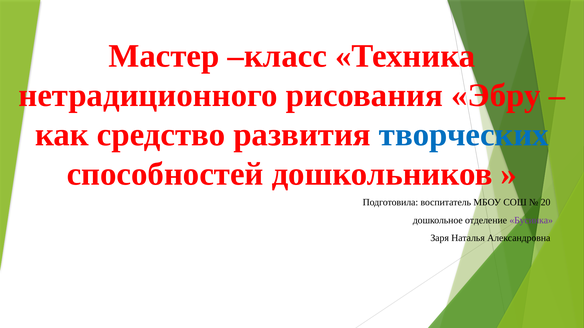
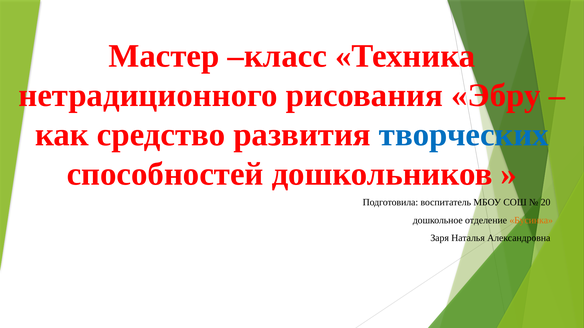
Бусинка colour: purple -> orange
